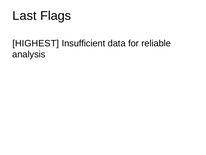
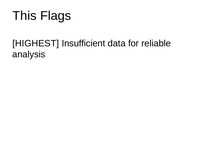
Last: Last -> This
